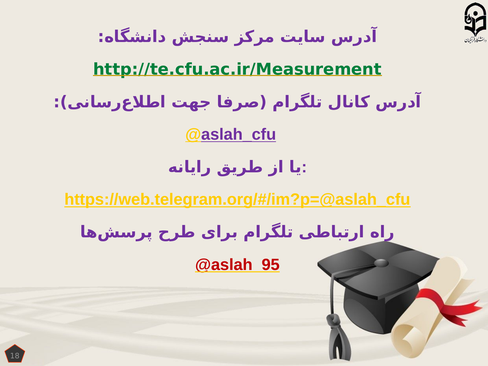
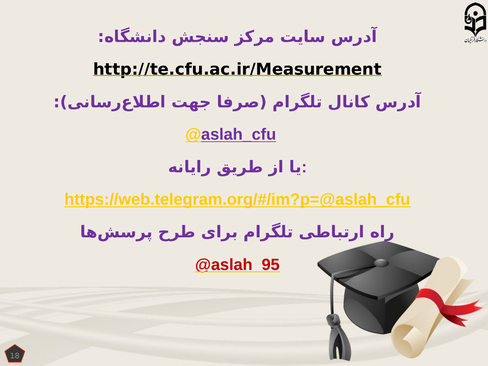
http://te.cfu.ac.ir/Measurement colour: green -> black
